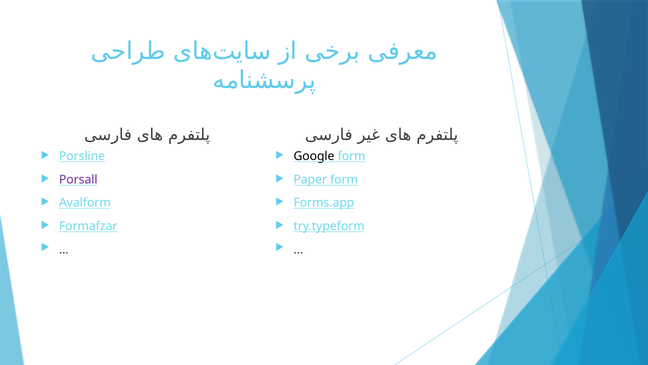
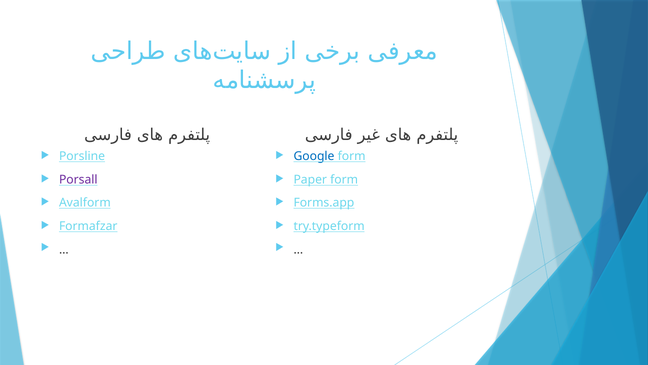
Google colour: black -> blue
